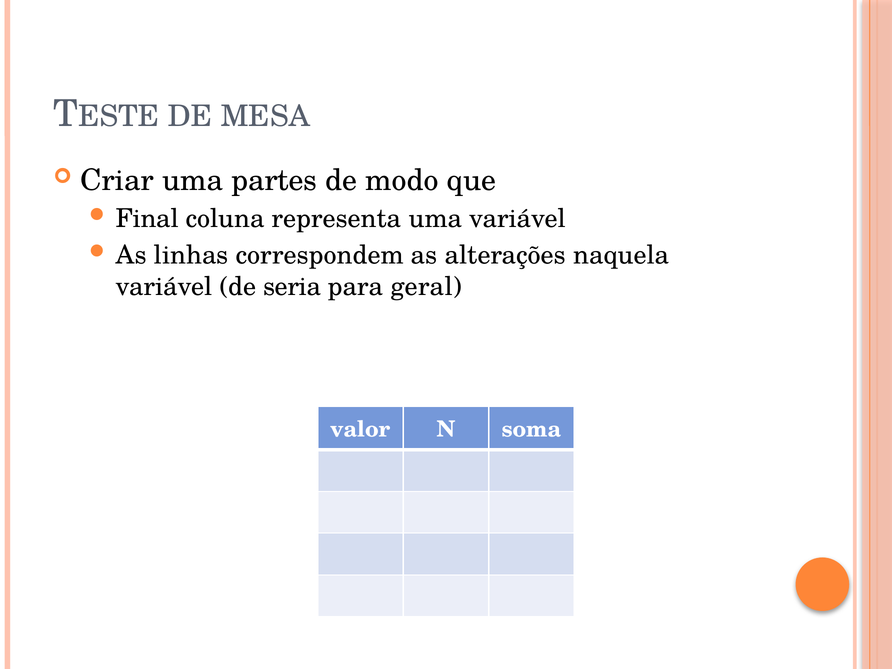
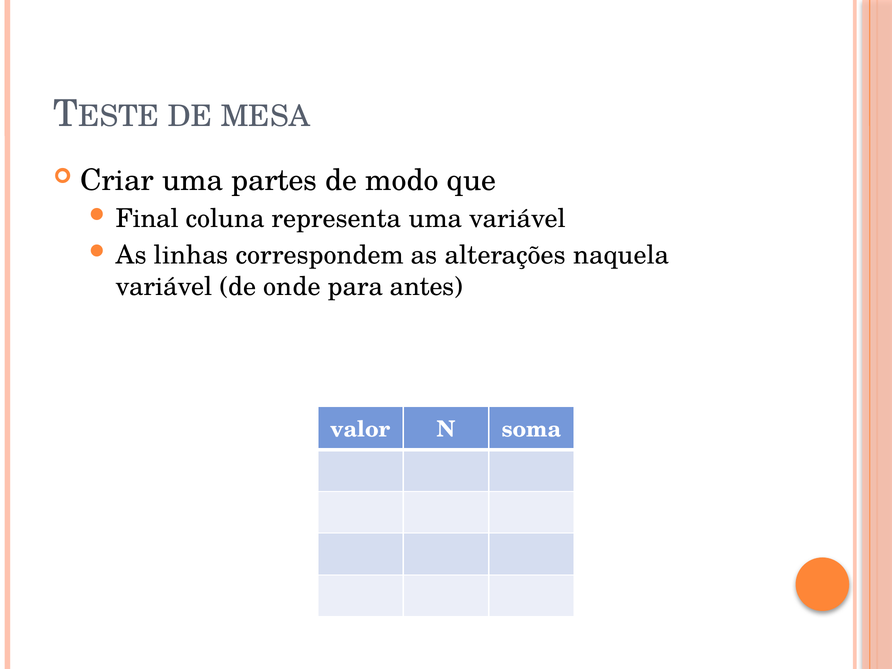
seria: seria -> onde
geral: geral -> antes
